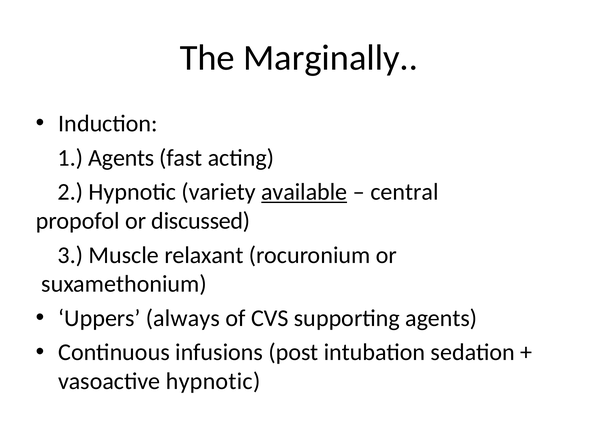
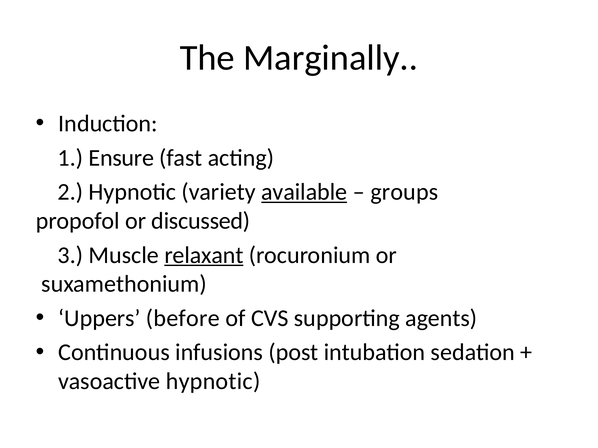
1 Agents: Agents -> Ensure
central: central -> groups
relaxant underline: none -> present
always: always -> before
